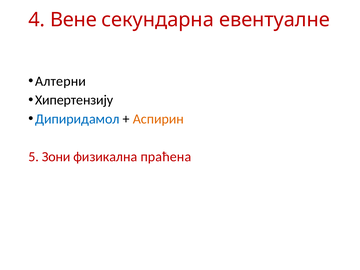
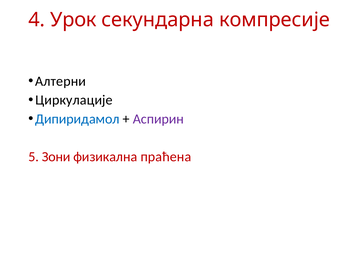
Вене: Вене -> Урок
евентуалне: евентуалне -> компресије
Хипертензију: Хипертензију -> Циркулације
Аспирин colour: orange -> purple
